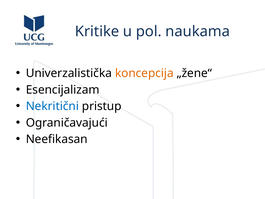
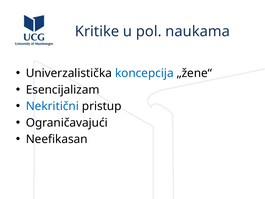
koncepcija colour: orange -> blue
